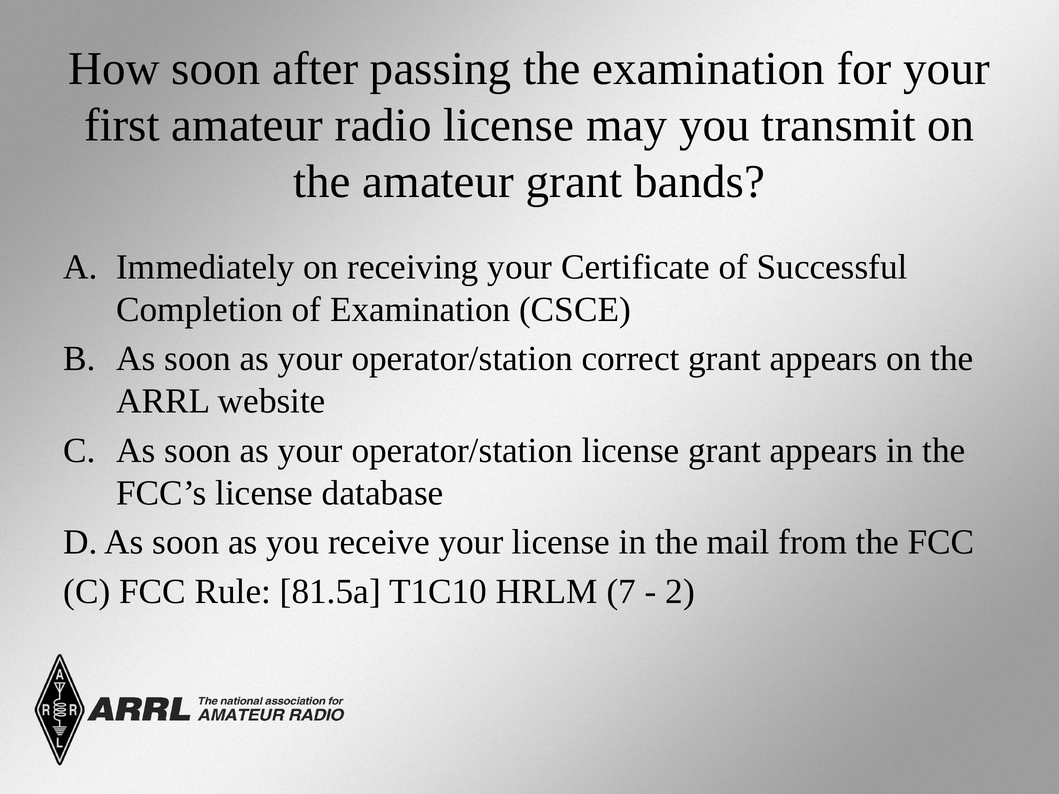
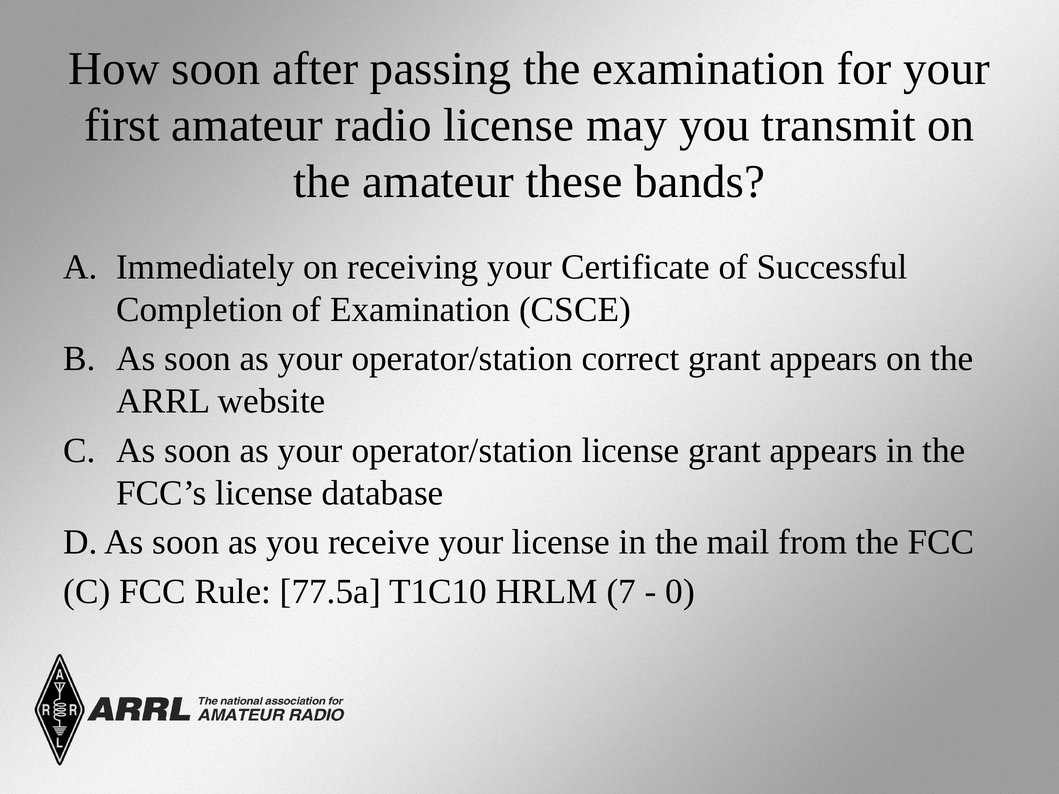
amateur grant: grant -> these
81.5a: 81.5a -> 77.5a
2: 2 -> 0
